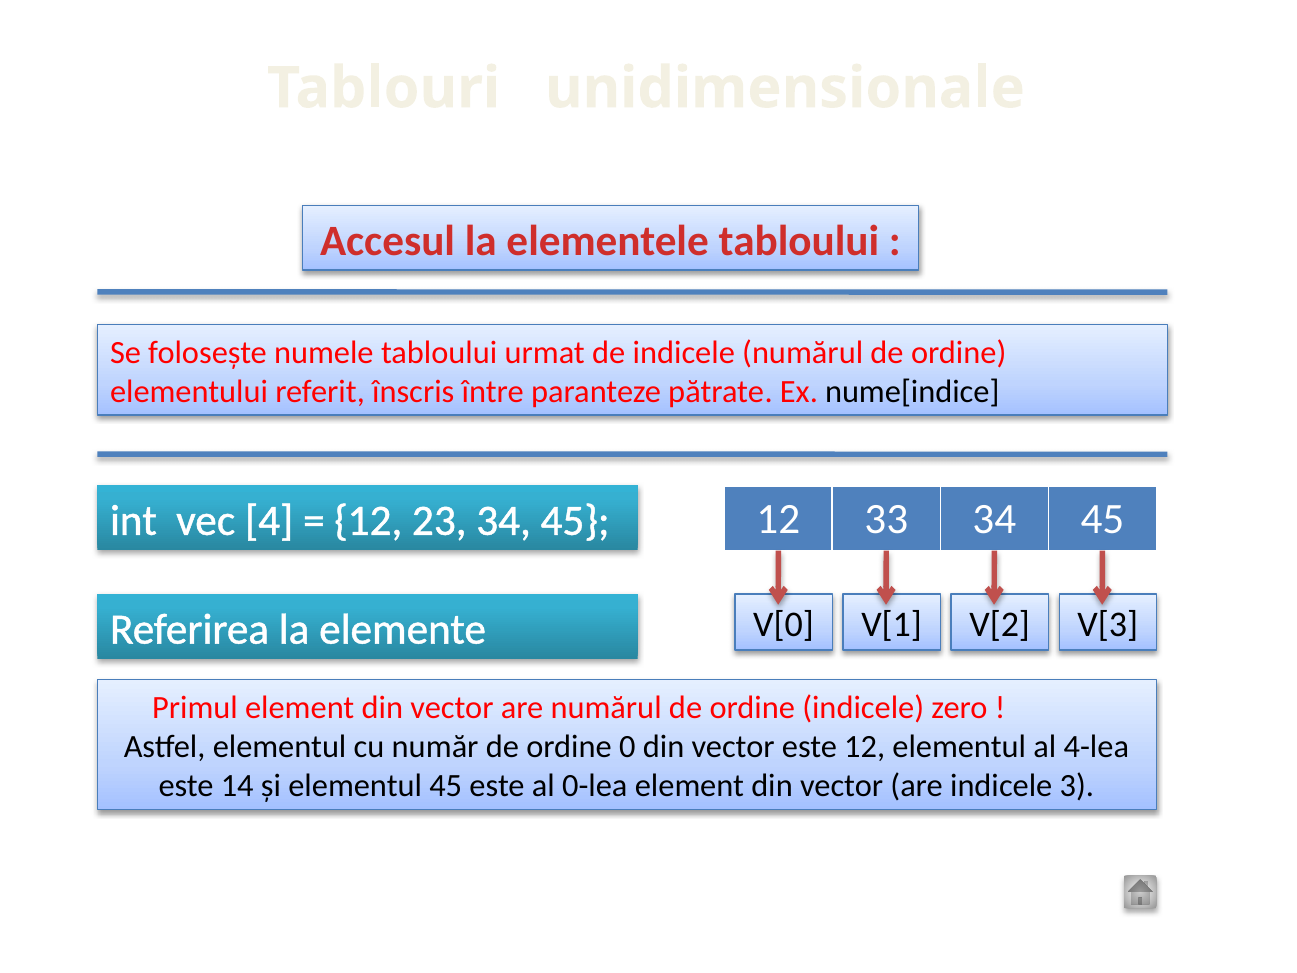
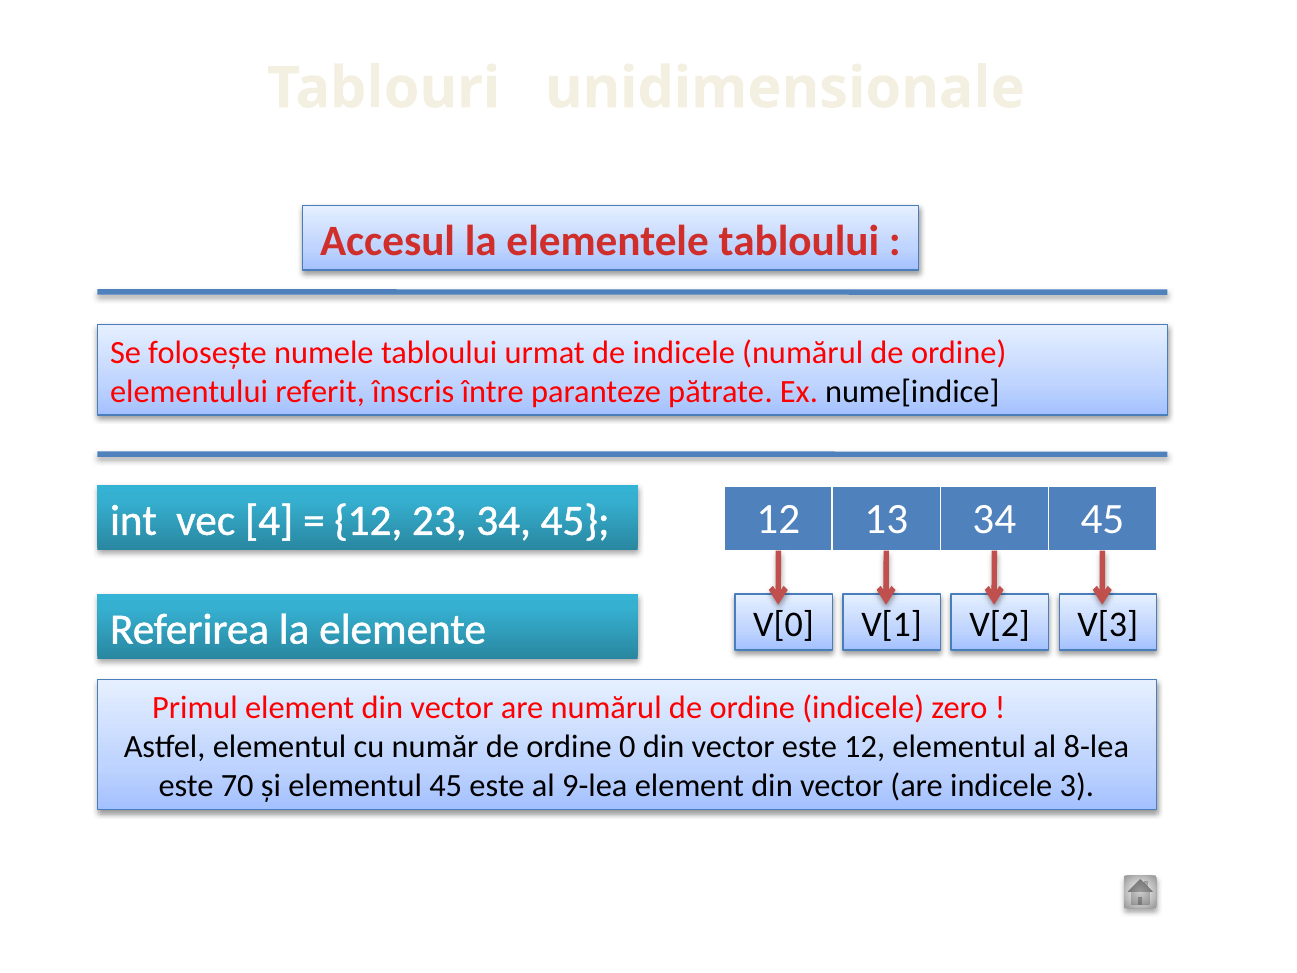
33: 33 -> 13
4-lea: 4-lea -> 8-lea
14: 14 -> 70
0-lea: 0-lea -> 9-lea
